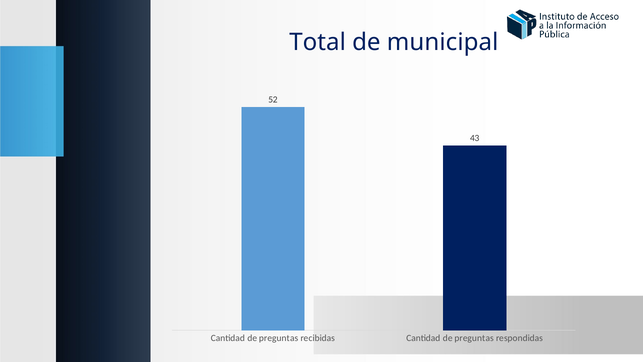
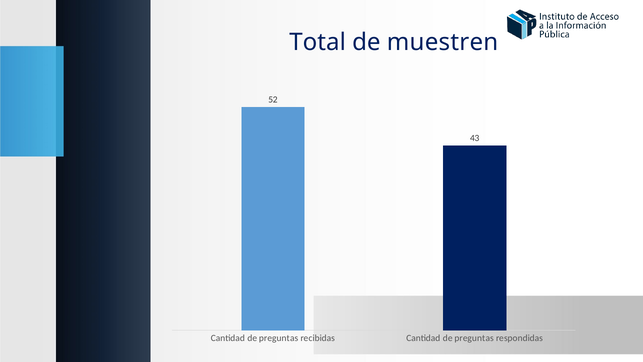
municipal: municipal -> muestren
